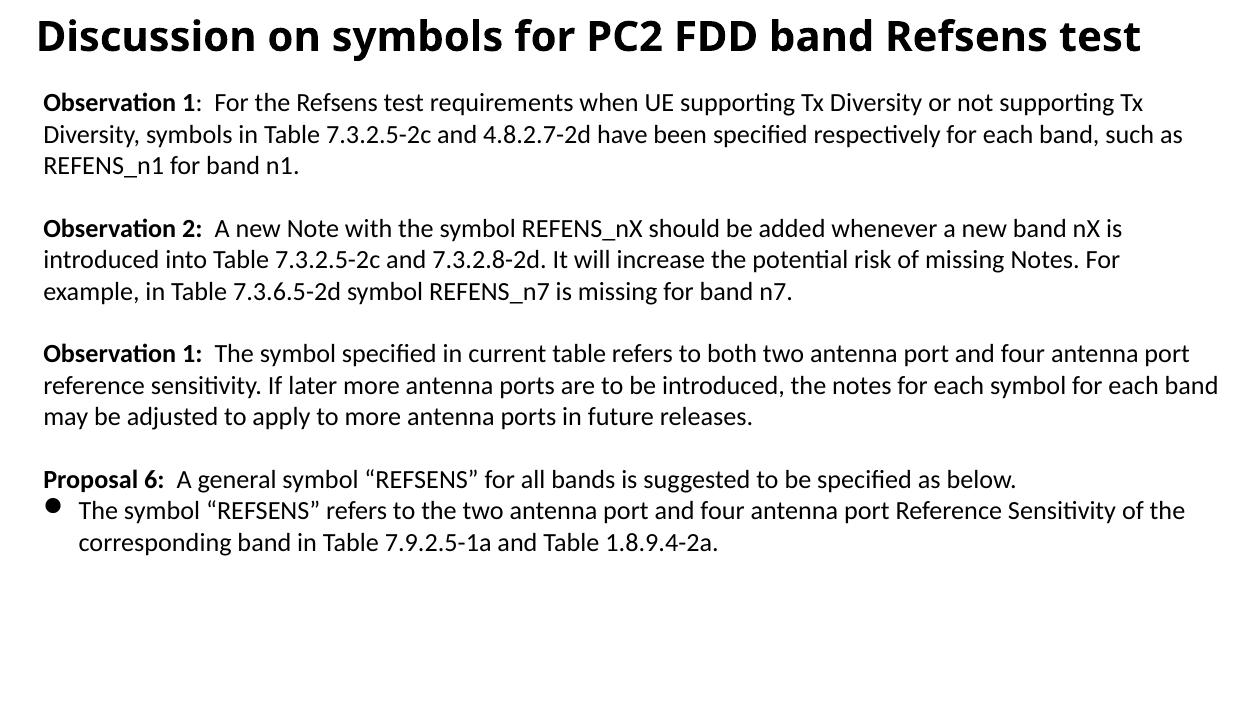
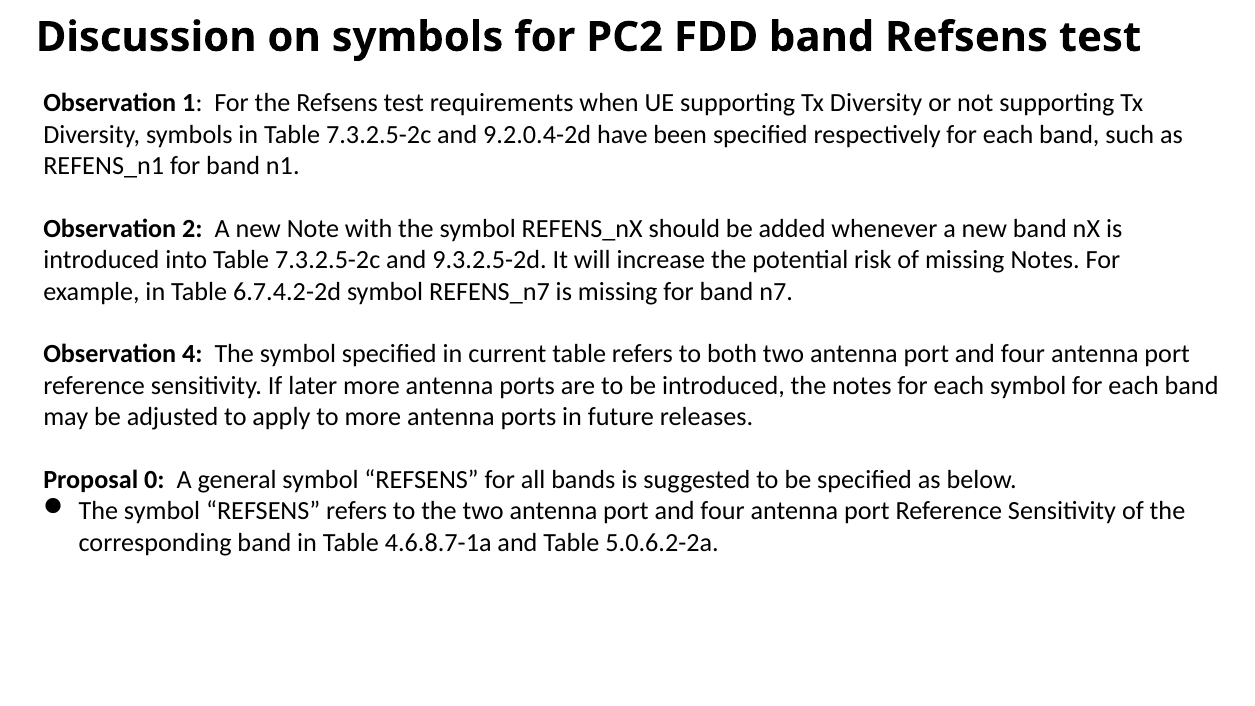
4.8.2.7-2d: 4.8.2.7-2d -> 9.2.0.4-2d
7.3.2.8-2d: 7.3.2.8-2d -> 9.3.2.5-2d
7.3.6.5-2d: 7.3.6.5-2d -> 6.7.4.2-2d
1 at (192, 354): 1 -> 4
6: 6 -> 0
7.9.2.5-1a: 7.9.2.5-1a -> 4.6.8.7-1a
1.8.9.4-2a: 1.8.9.4-2a -> 5.0.6.2-2a
